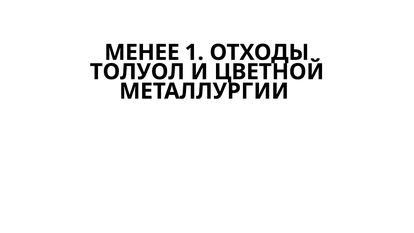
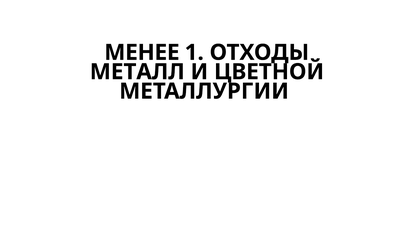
ТОЛУОЛ: ТОЛУОЛ -> МЕТАЛЛ
